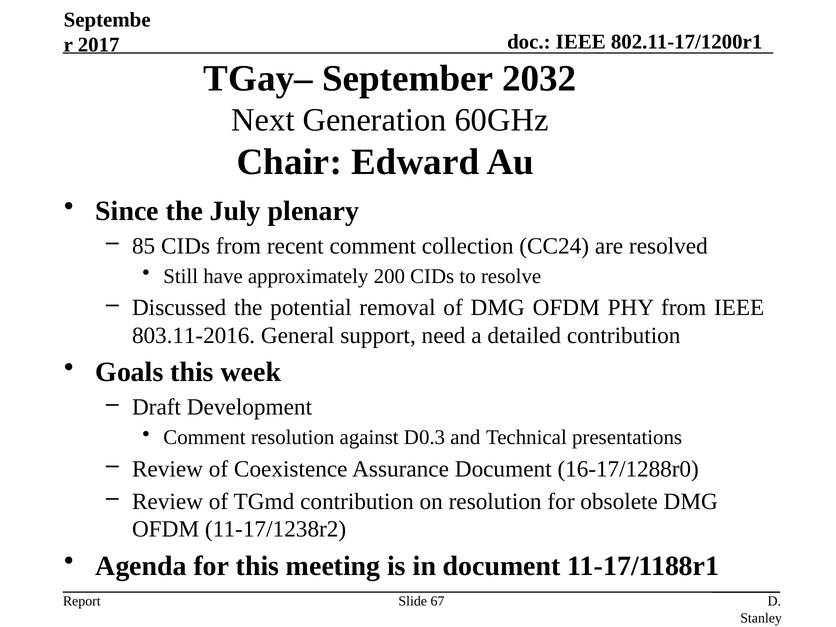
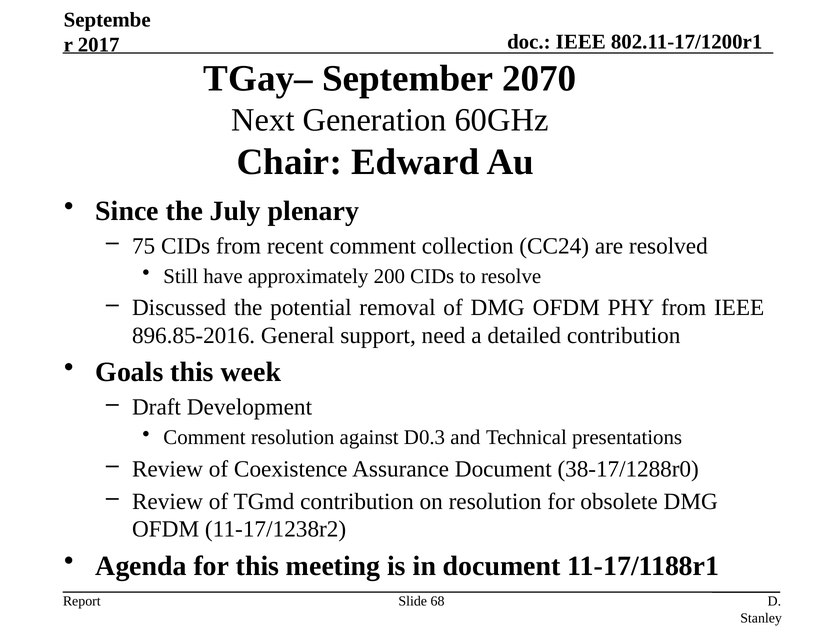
2032: 2032 -> 2070
85: 85 -> 75
803.11-2016: 803.11-2016 -> 896.85-2016
16-17/1288r0: 16-17/1288r0 -> 38-17/1288r0
67: 67 -> 68
